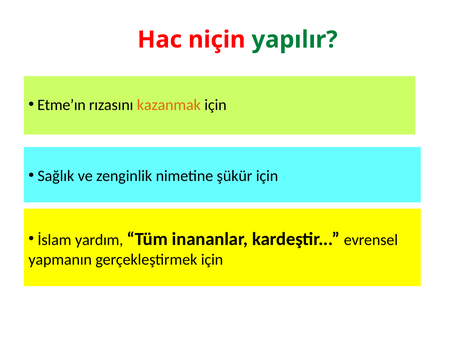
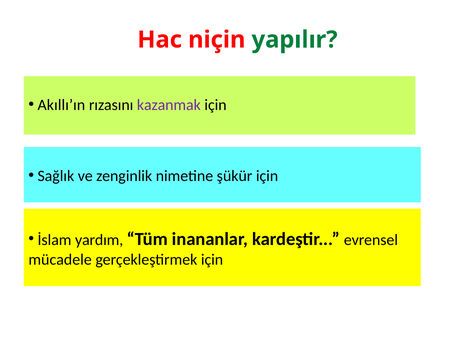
Etme’ın: Etme’ın -> Akıllı’ın
kazanmak colour: orange -> purple
yapmanın: yapmanın -> mücadele
